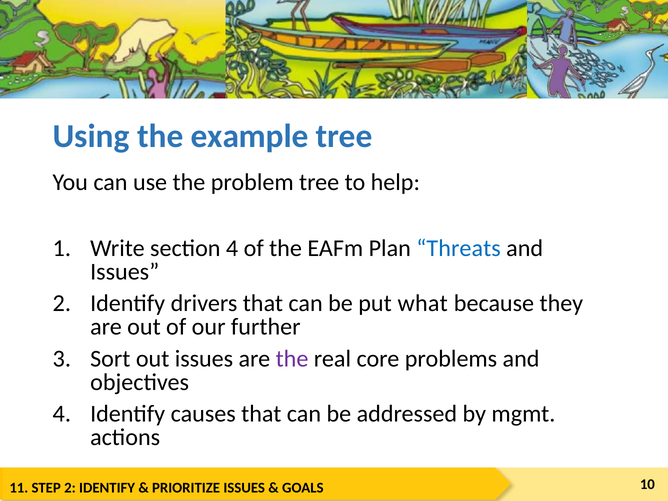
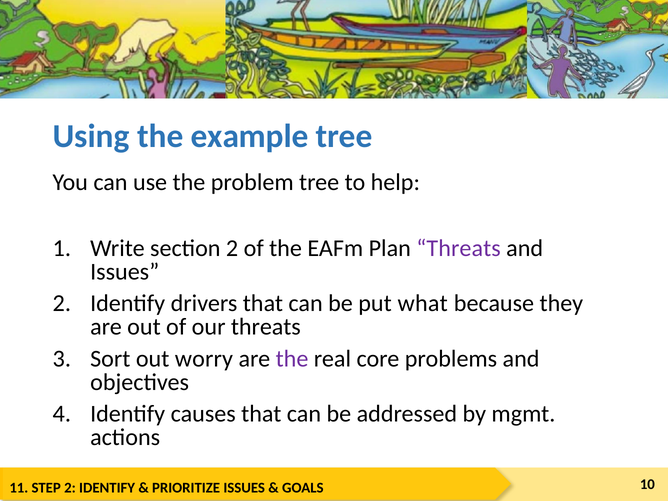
section 4: 4 -> 2
Threats at (459, 248) colour: blue -> purple
our further: further -> threats
out issues: issues -> worry
